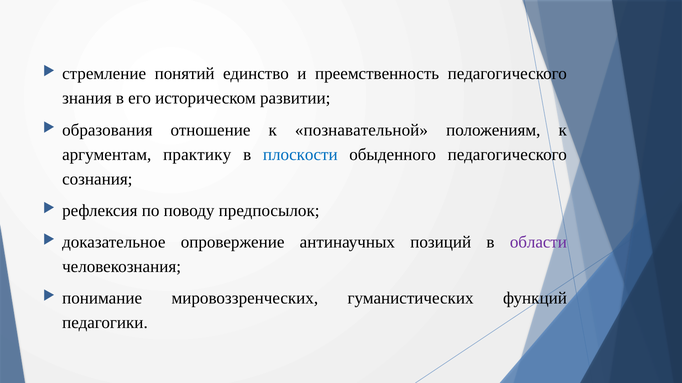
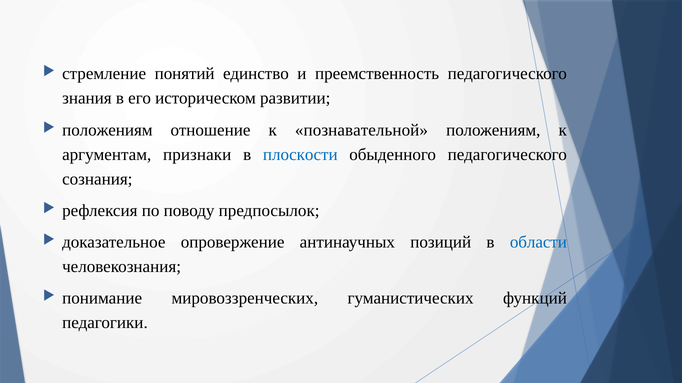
образования at (107, 130): образования -> положениям
практику: практику -> признаки
области colour: purple -> blue
